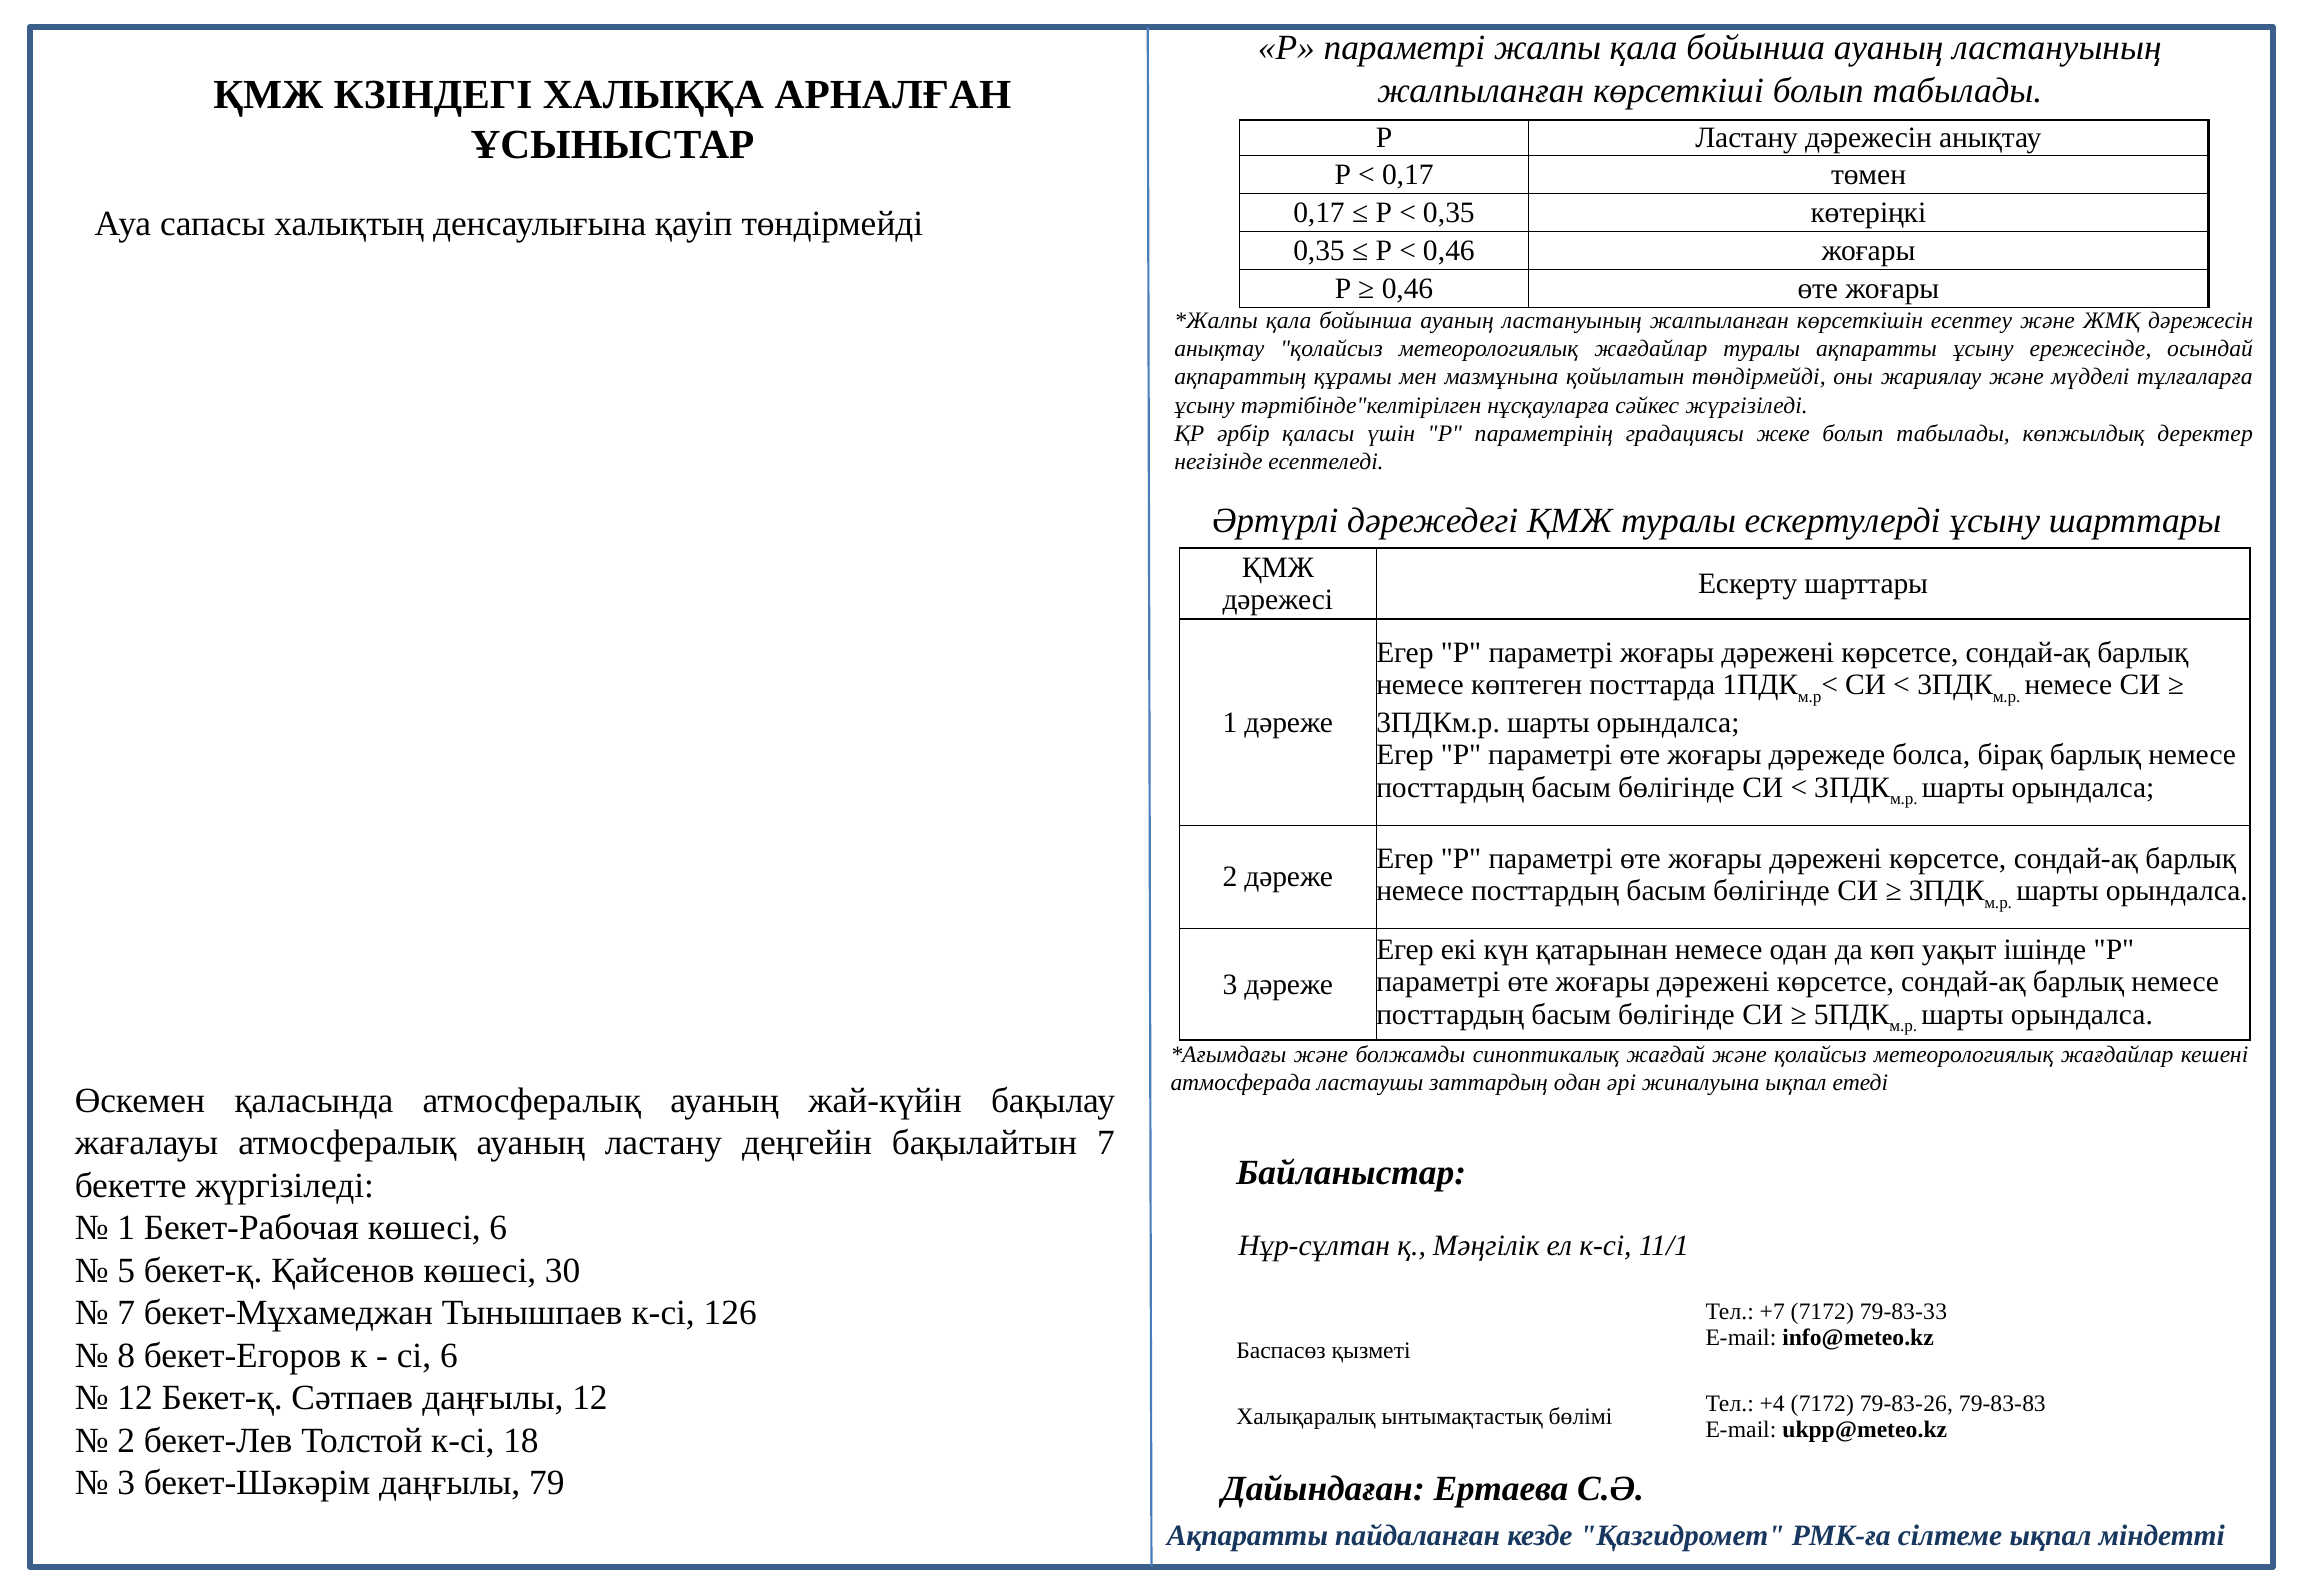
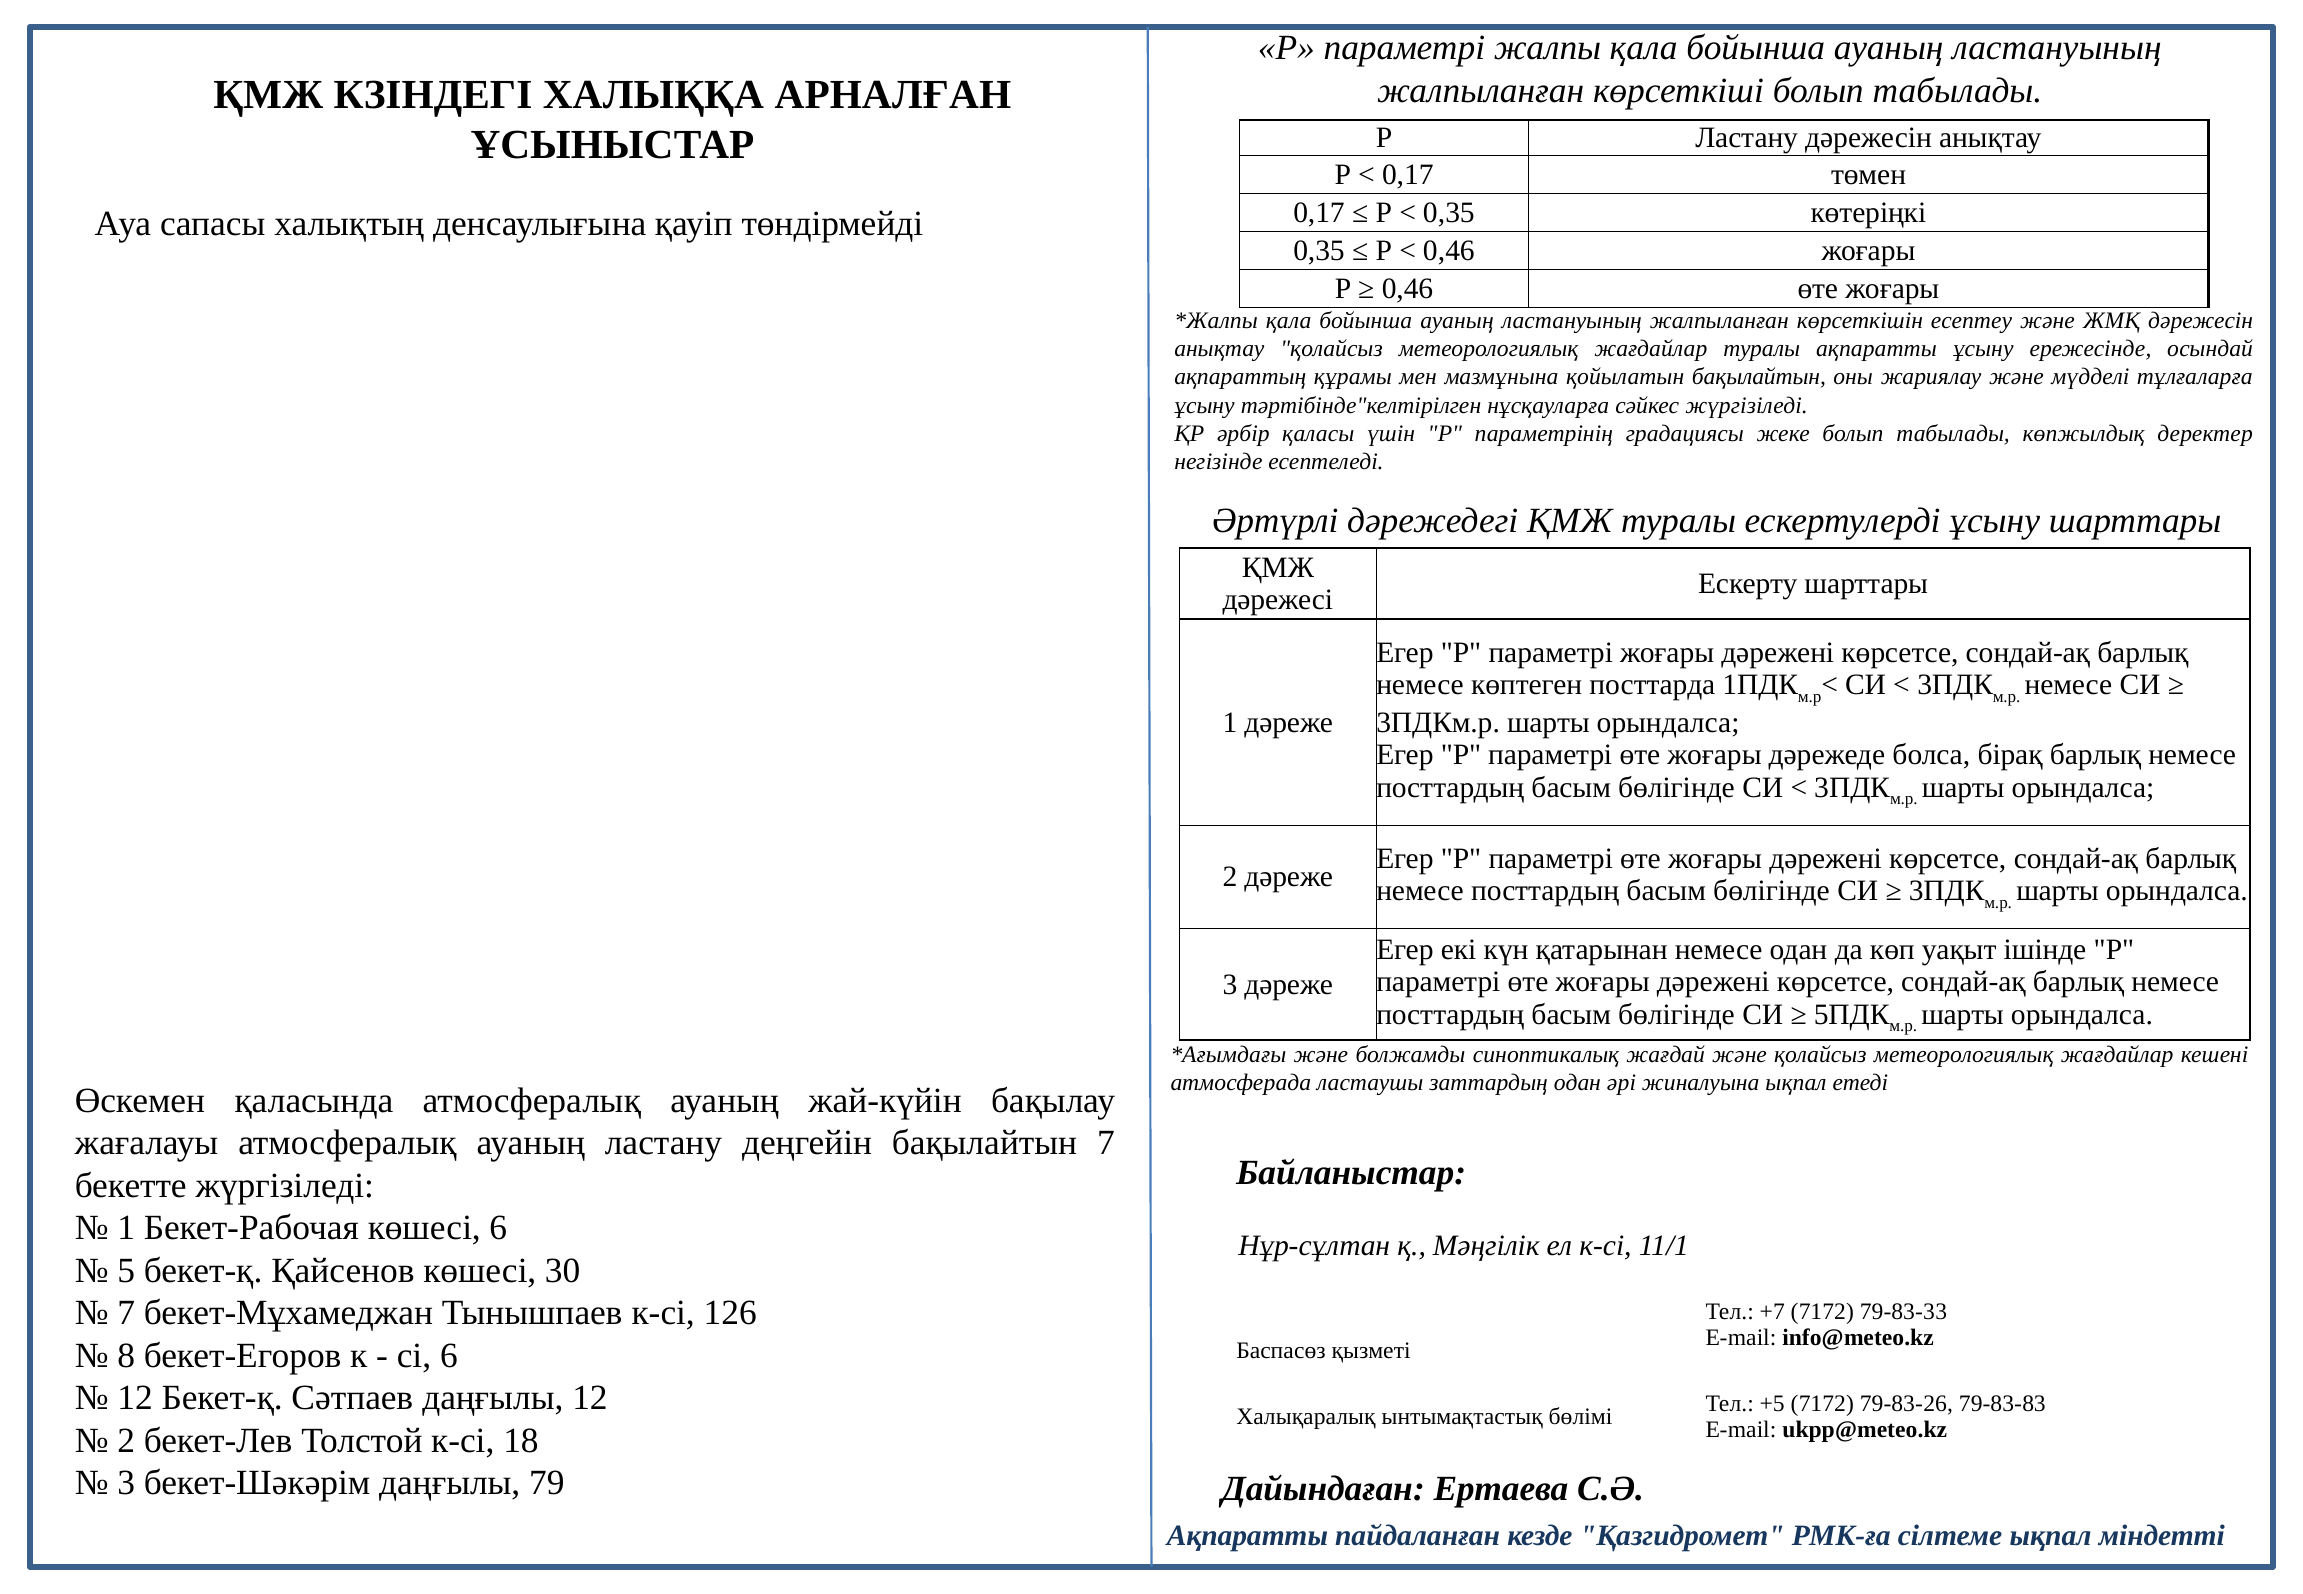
қойылатын төндірмейді: төндірмейді -> бақылайтын
+4: +4 -> +5
